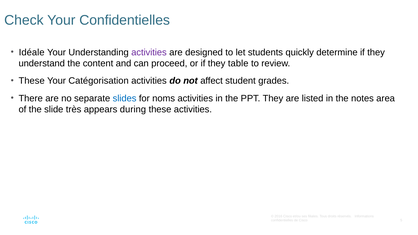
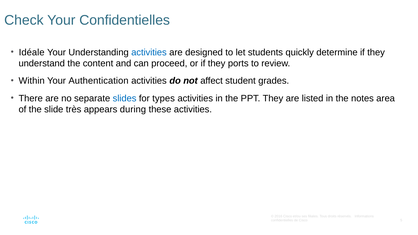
activities at (149, 52) colour: purple -> blue
table: table -> ports
These at (32, 81): These -> Within
Catégorisation: Catégorisation -> Authentication
noms: noms -> types
